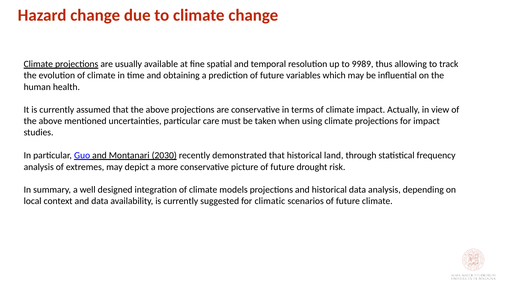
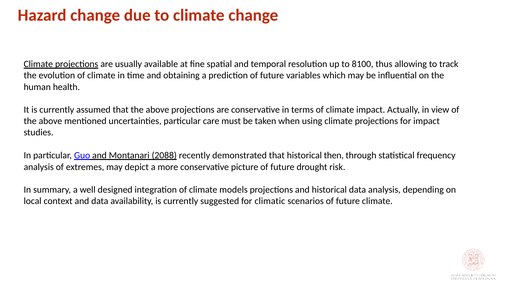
9989: 9989 -> 8100
2030: 2030 -> 2088
land: land -> then
